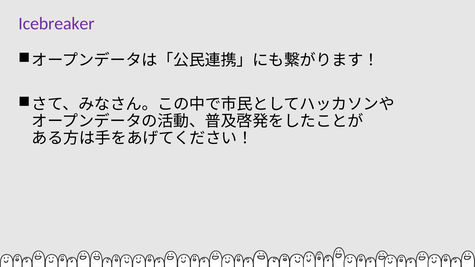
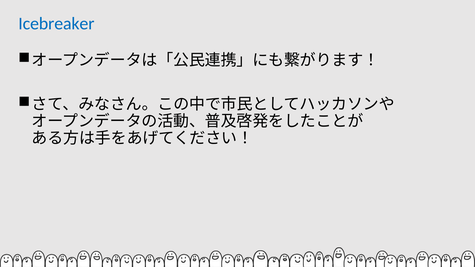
Icebreaker colour: purple -> blue
